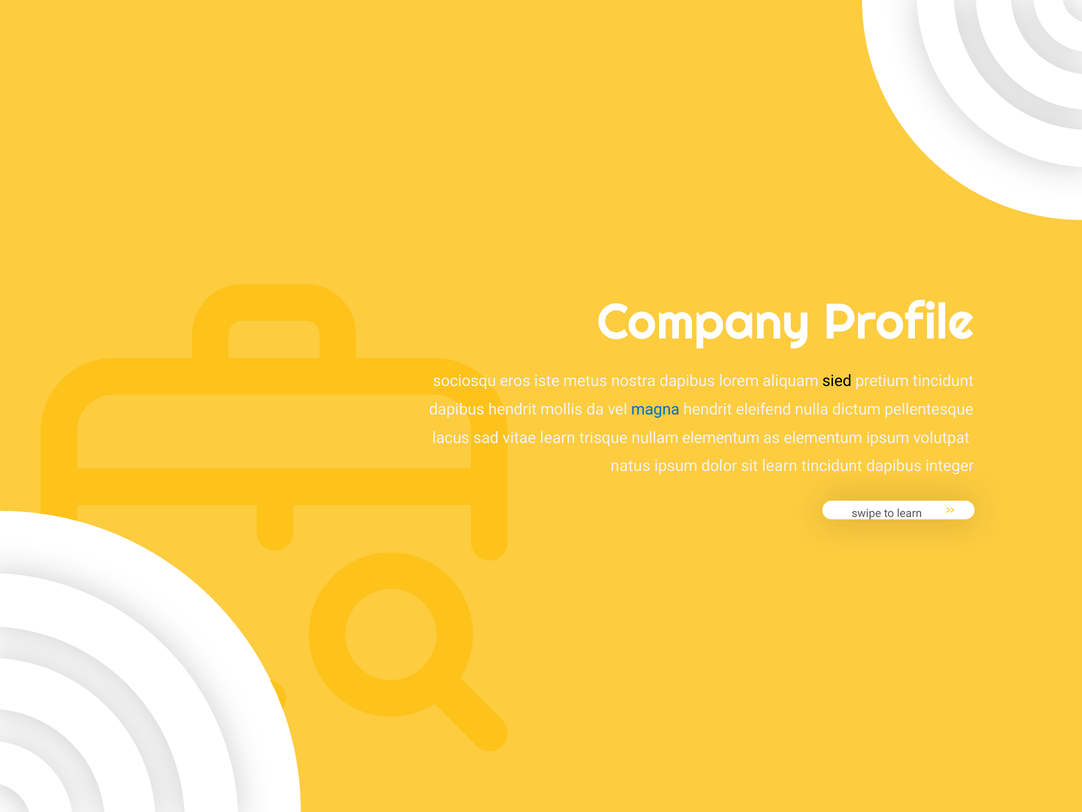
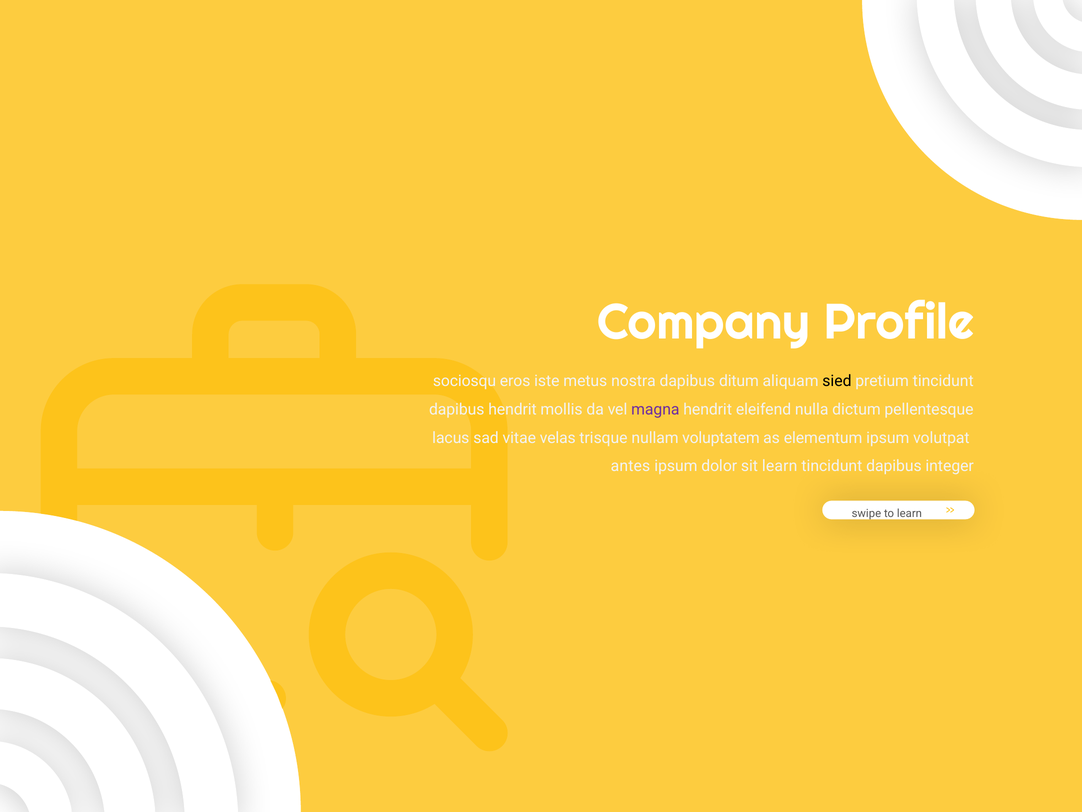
lorem: lorem -> ditum
magna colour: blue -> purple
vitae learn: learn -> velas
nullam elementum: elementum -> voluptatem
natus: natus -> antes
